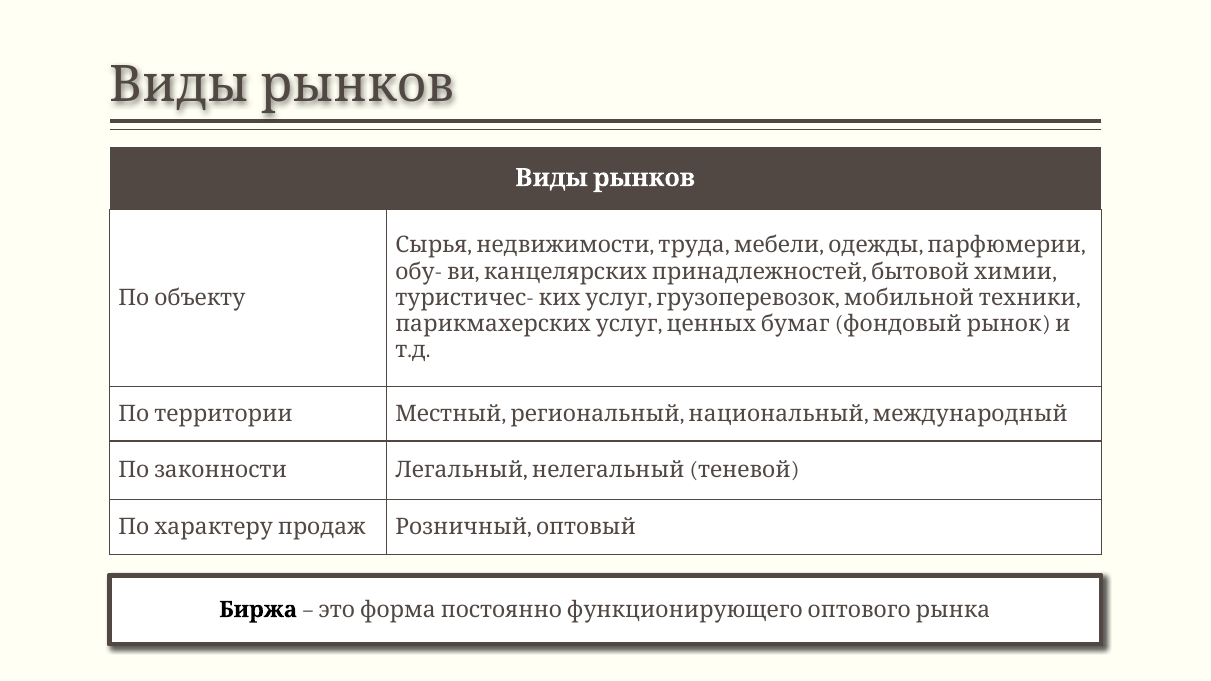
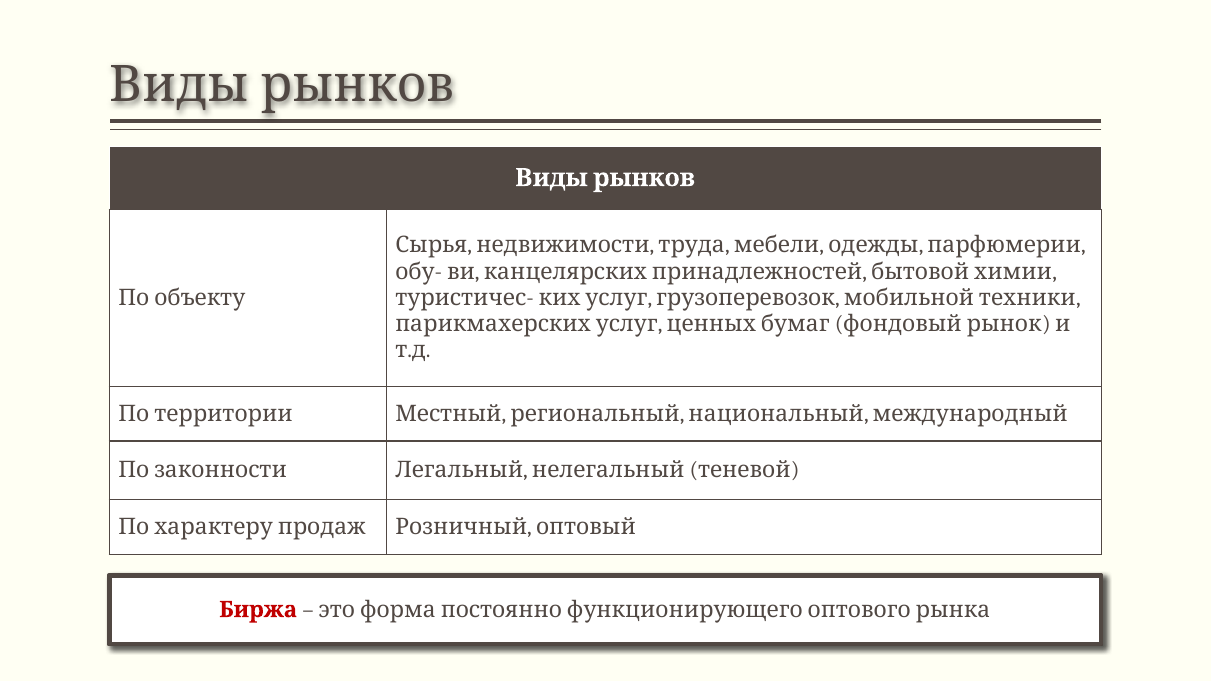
Биржа colour: black -> red
